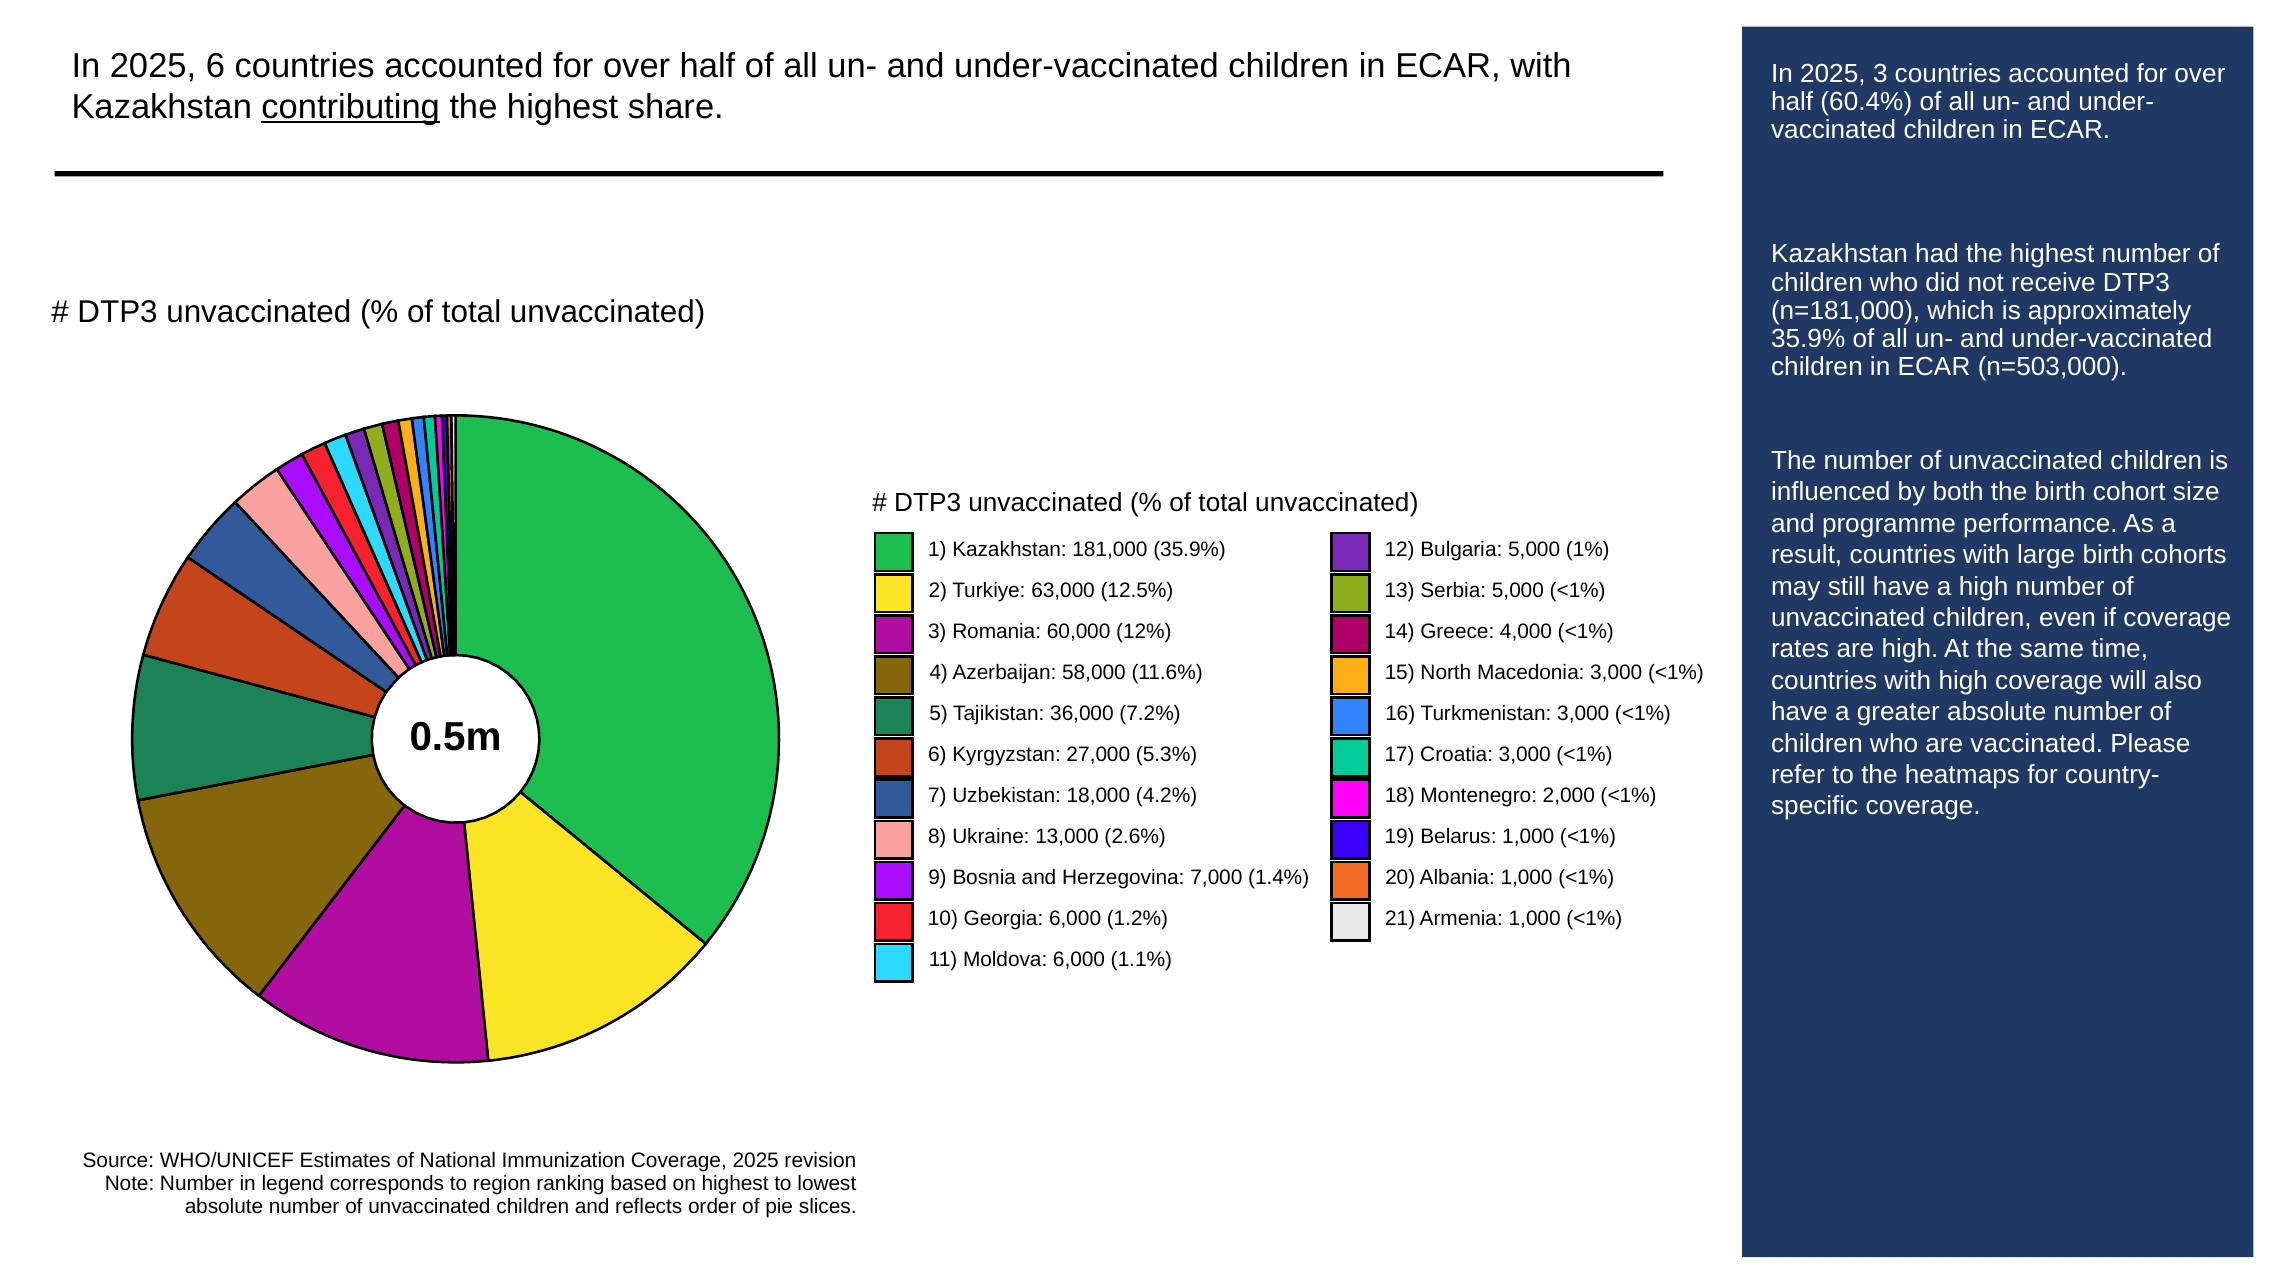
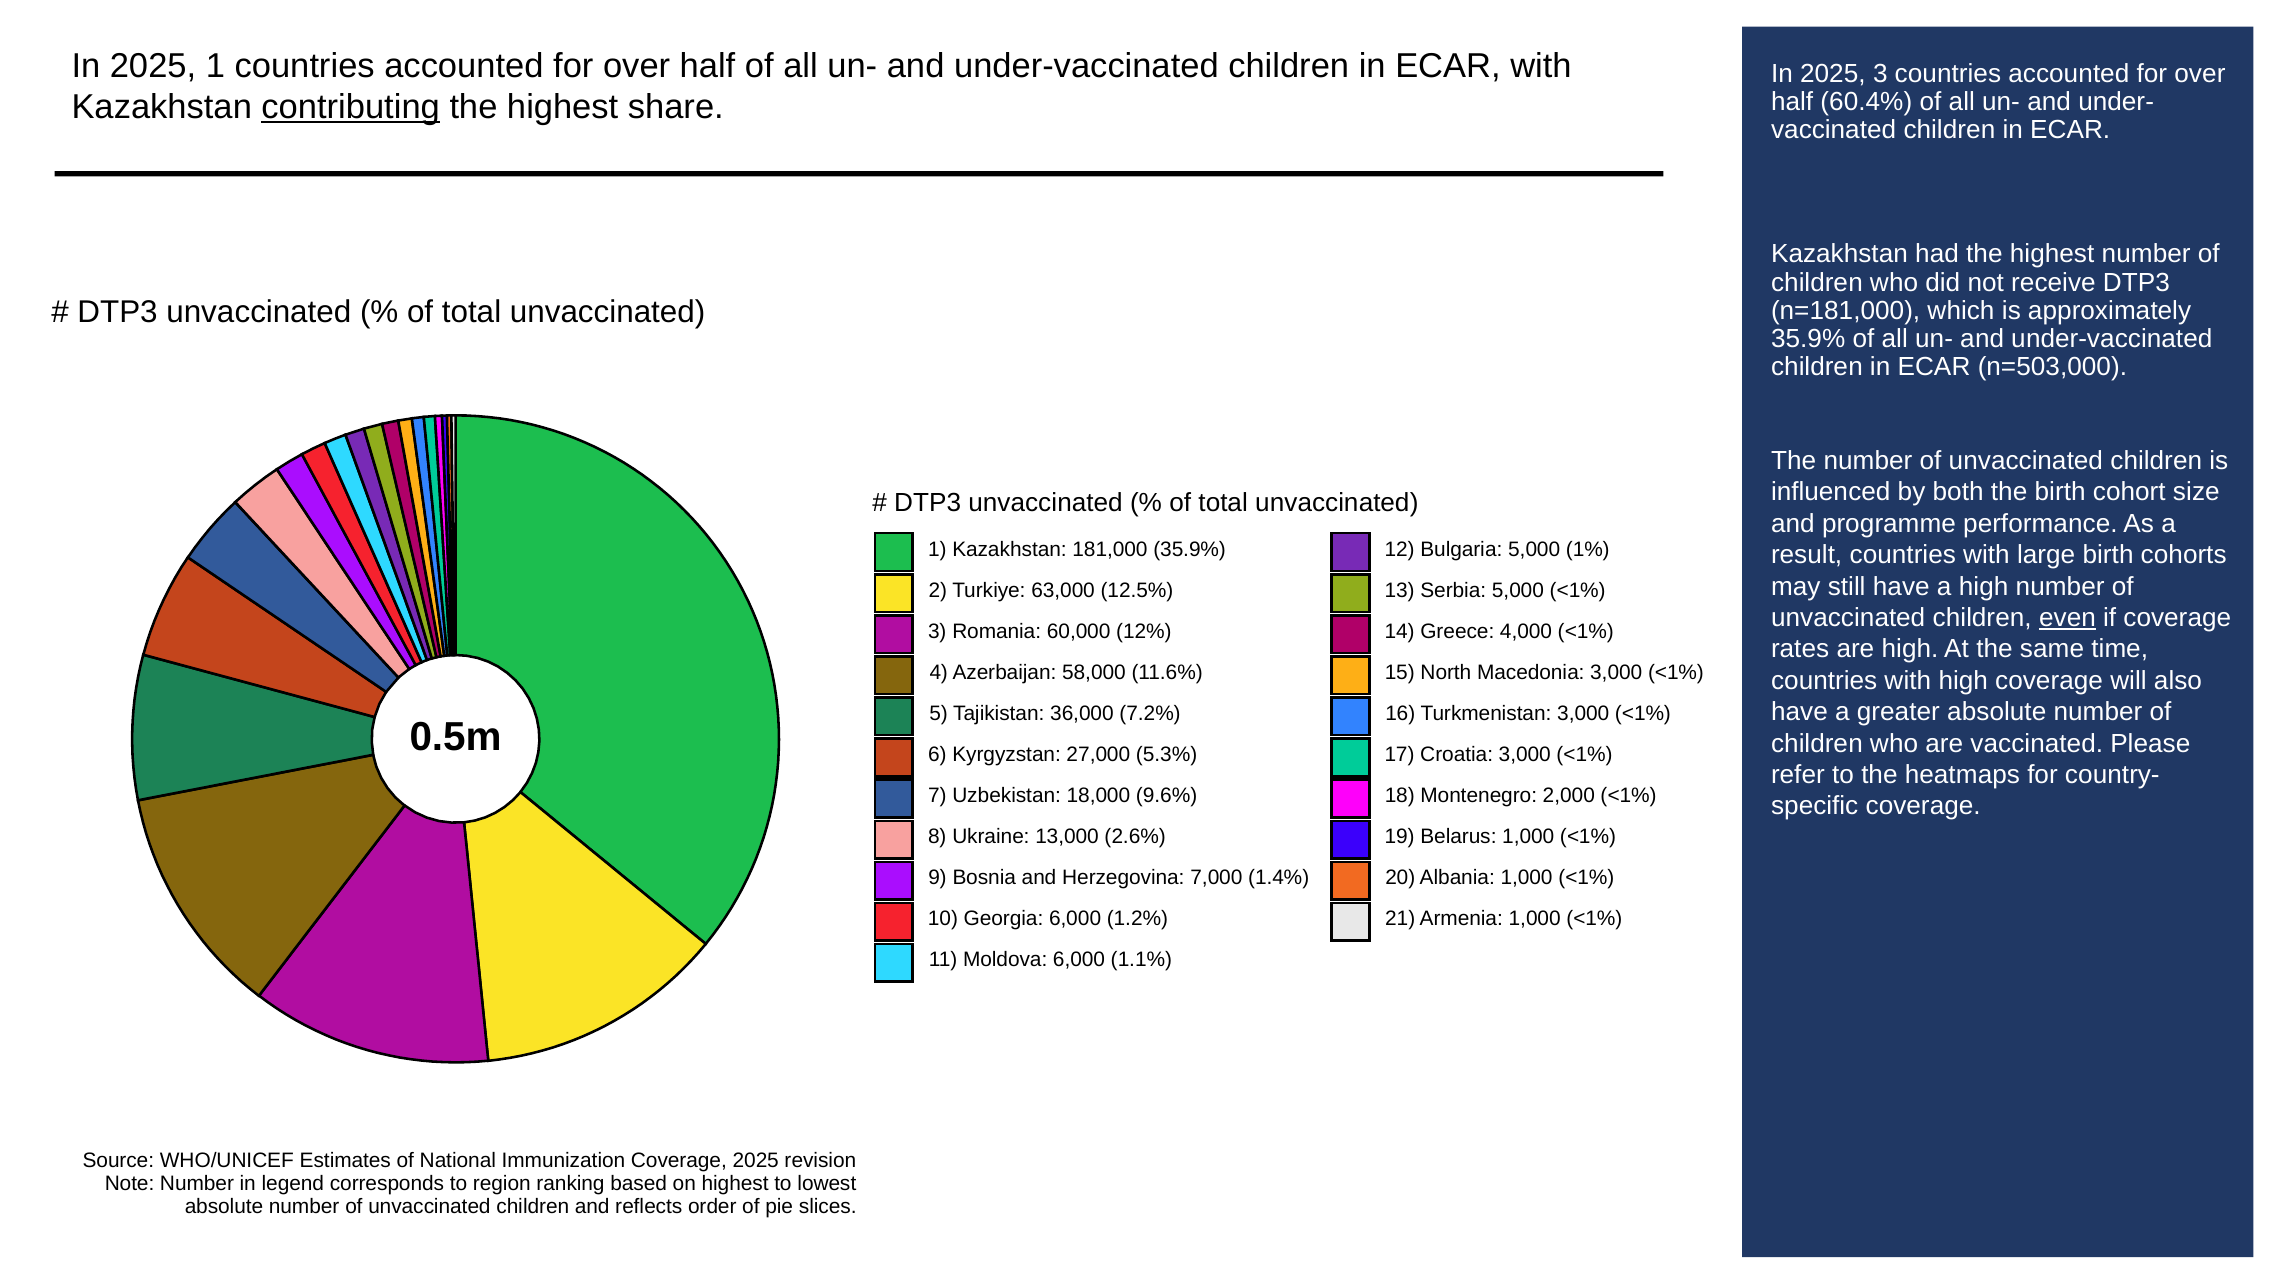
2025 6: 6 -> 1
even underline: none -> present
4.2%: 4.2% -> 9.6%
